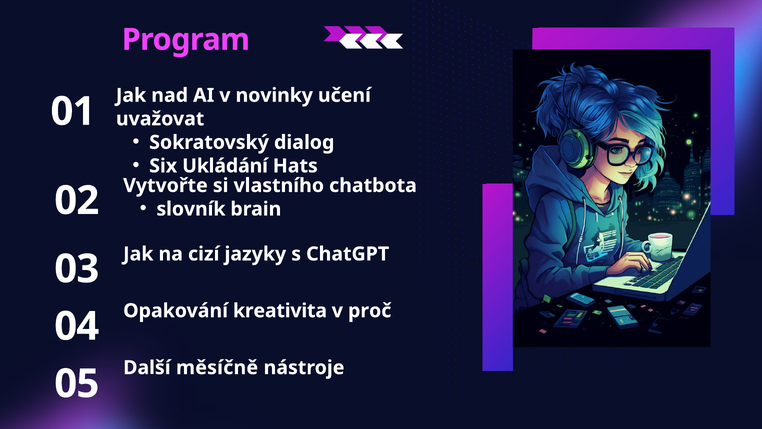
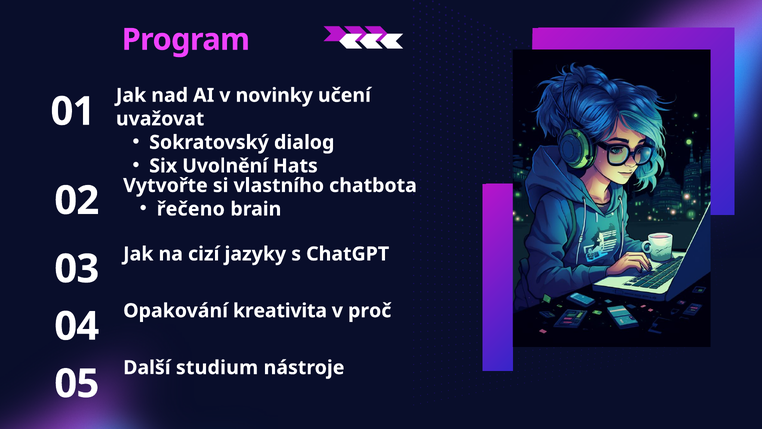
Ukládání: Ukládání -> Uvolnění
slovník: slovník -> řečeno
měsíčně: měsíčně -> studium
